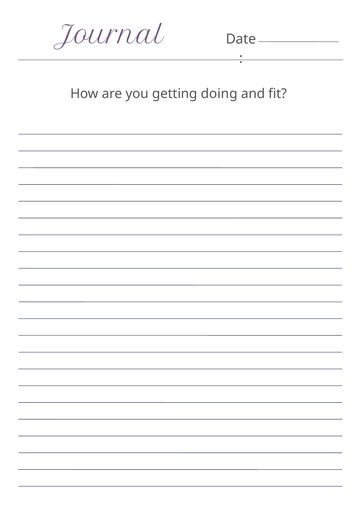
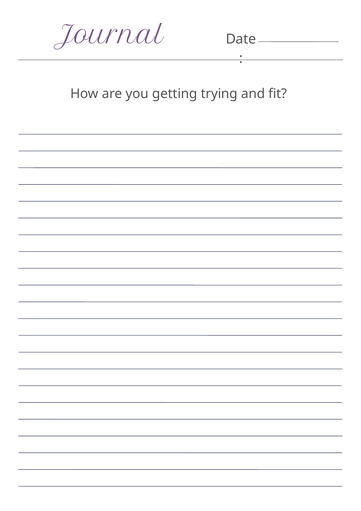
doing: doing -> trying
